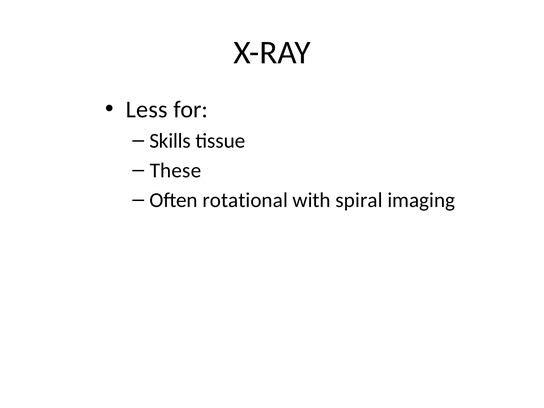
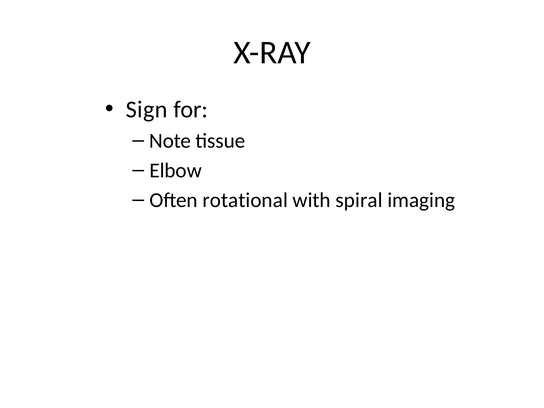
Less: Less -> Sign
Skills: Skills -> Note
These: These -> Elbow
